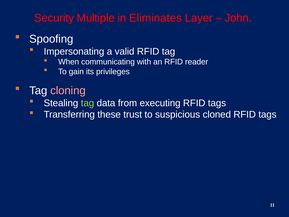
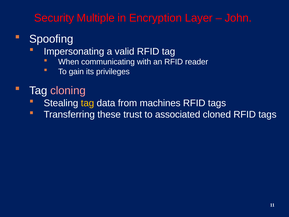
Eliminates: Eliminates -> Encryption
tag at (87, 103) colour: light green -> yellow
executing: executing -> machines
suspicious: suspicious -> associated
